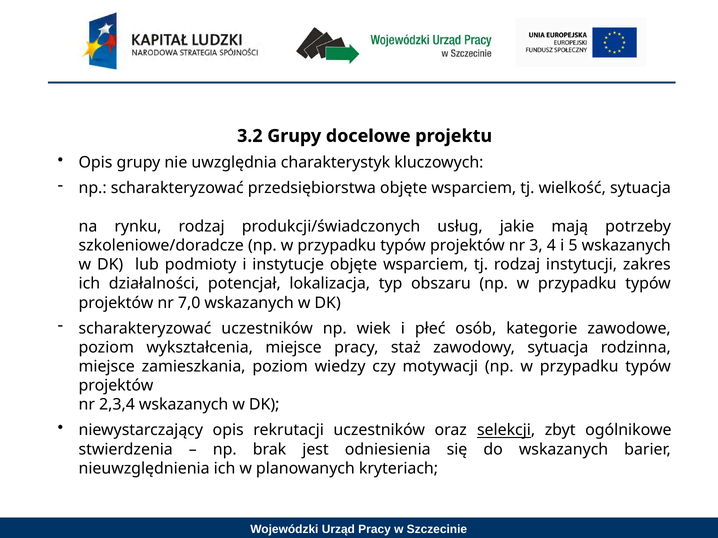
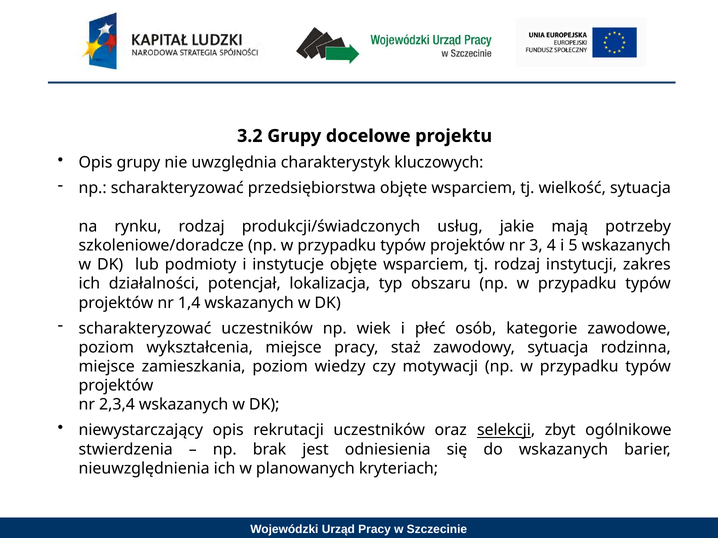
7,0: 7,0 -> 1,4
